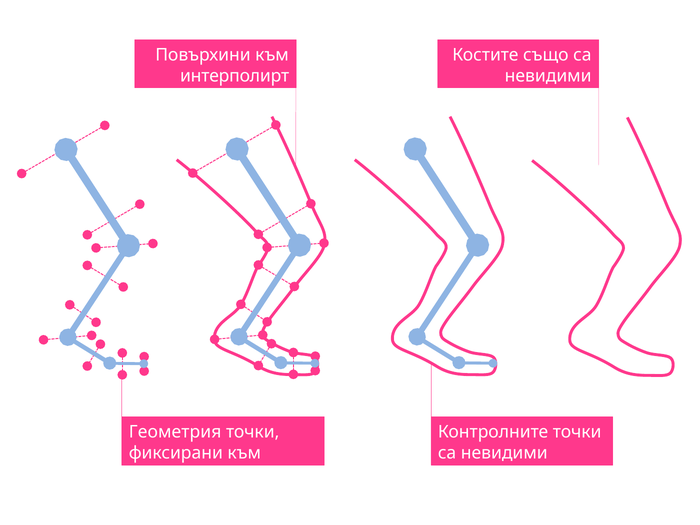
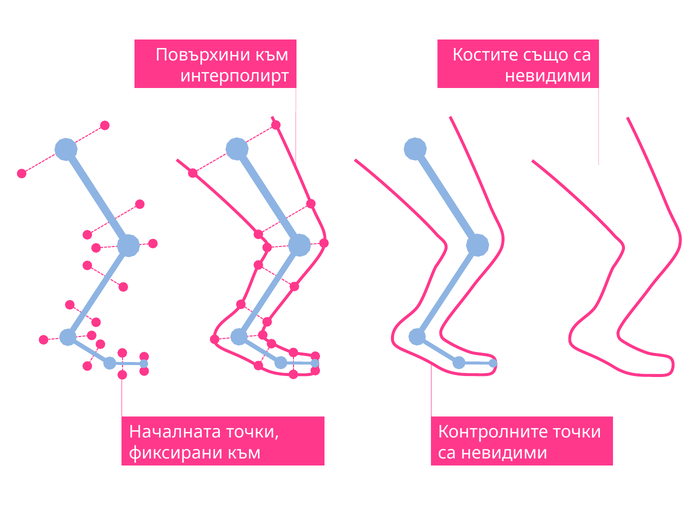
Геометрия: Геометрия -> Началната
